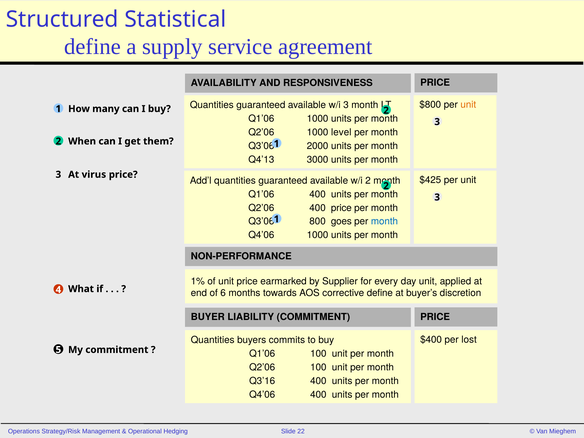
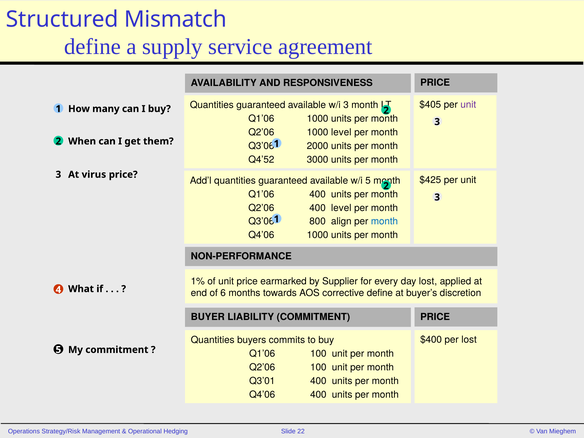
Statistical: Statistical -> Mismatch
$800: $800 -> $405
unit at (468, 105) colour: orange -> purple
Q4’13: Q4’13 -> Q4’52
w/i 2: 2 -> 5
400 price: price -> level
goes: goes -> align
day unit: unit -> lost
Q3’16: Q3’16 -> Q3’01
